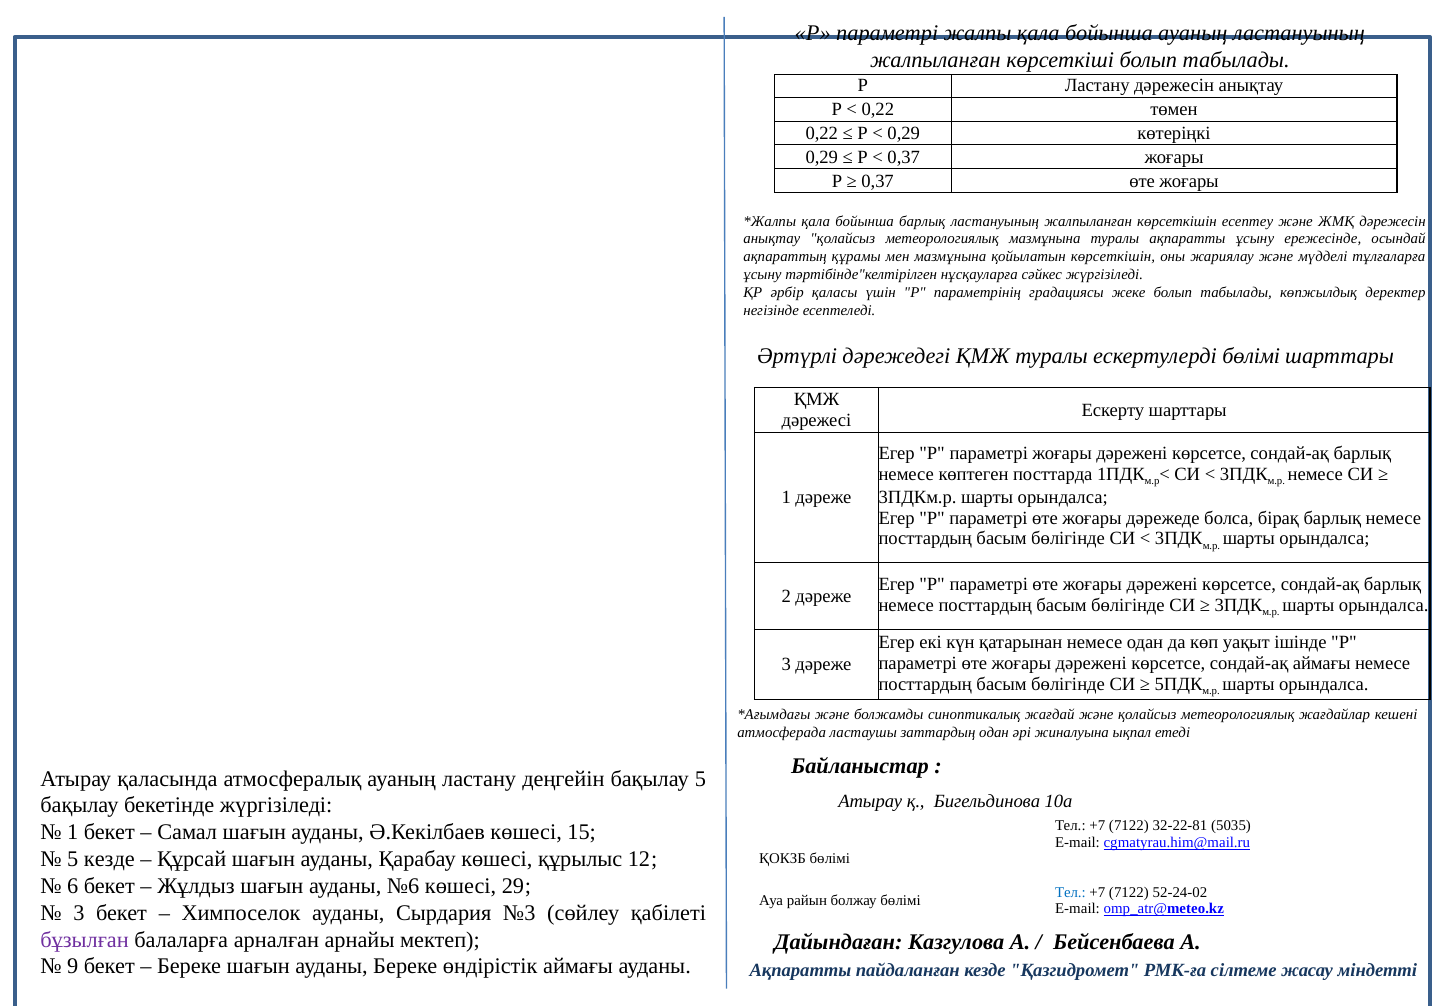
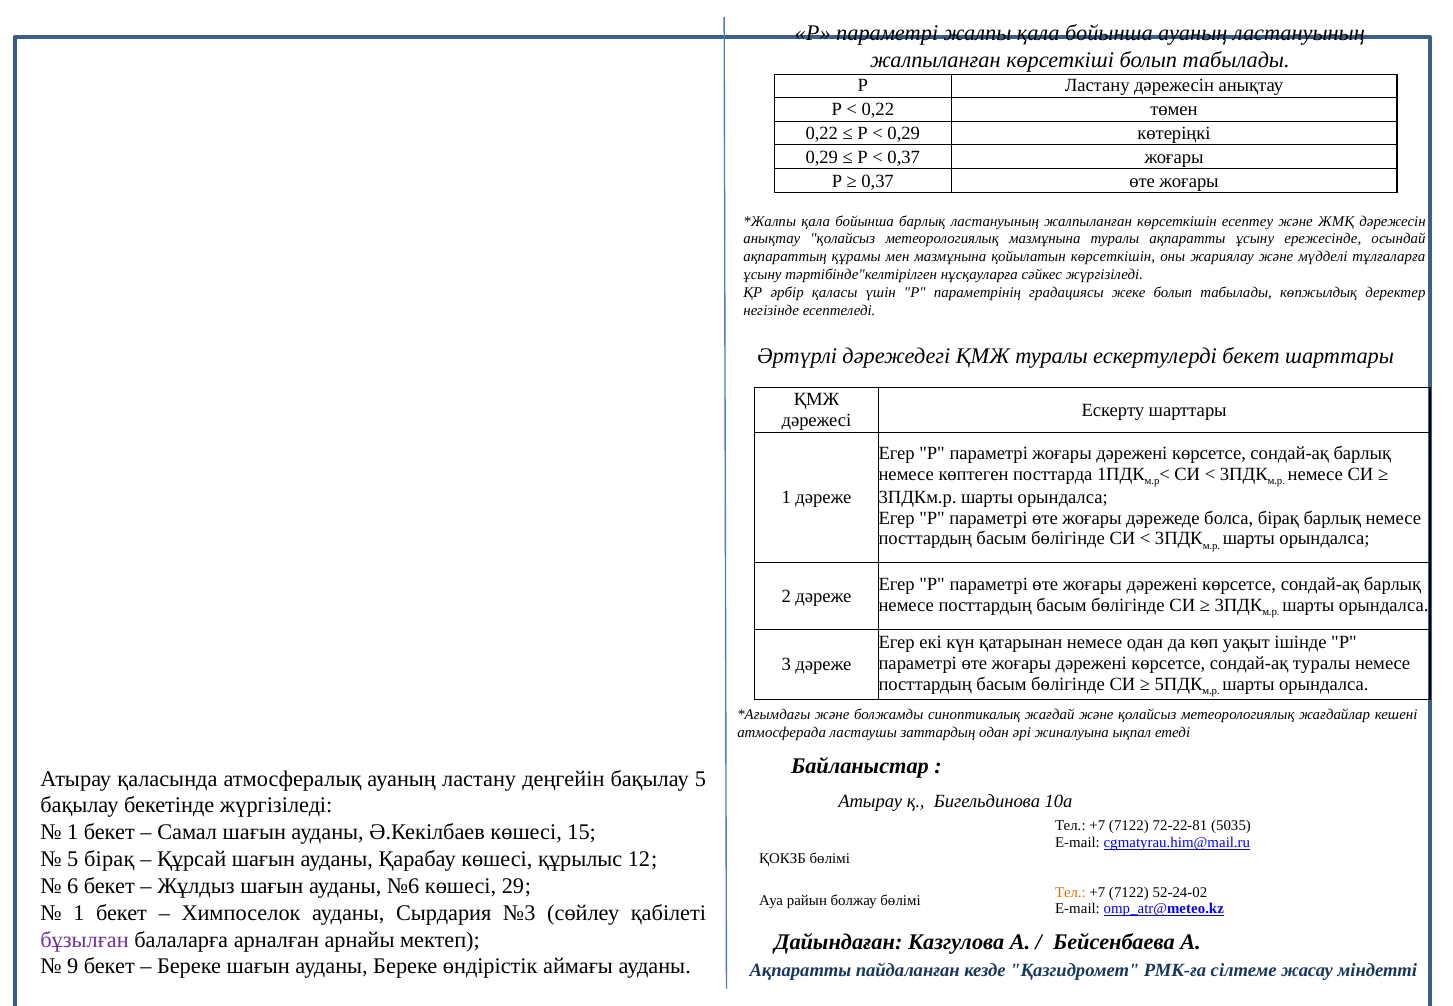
ескертулерді бөлімі: бөлімі -> бекет
сондай-ақ аймағы: аймағы -> туралы
32-22-81: 32-22-81 -> 72-22-81
5 кезде: кезде -> бірақ
Тел at (1070, 892) colour: blue -> orange
3 at (79, 913): 3 -> 1
